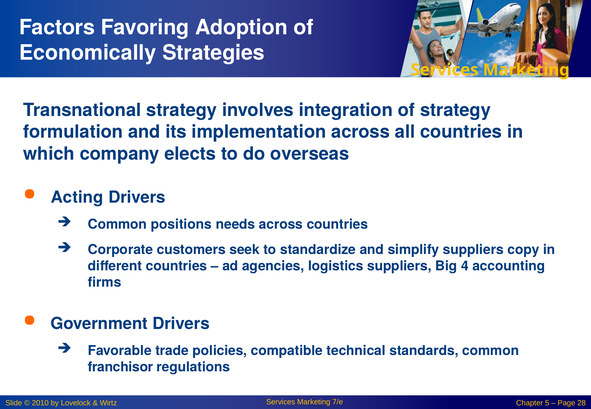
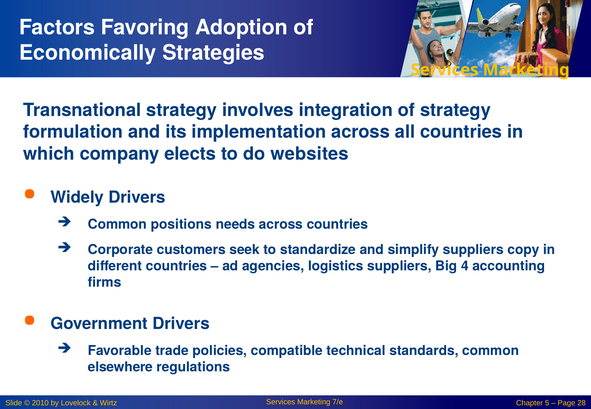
overseas: overseas -> websites
Acting: Acting -> Widely
franchisor: franchisor -> elsewhere
